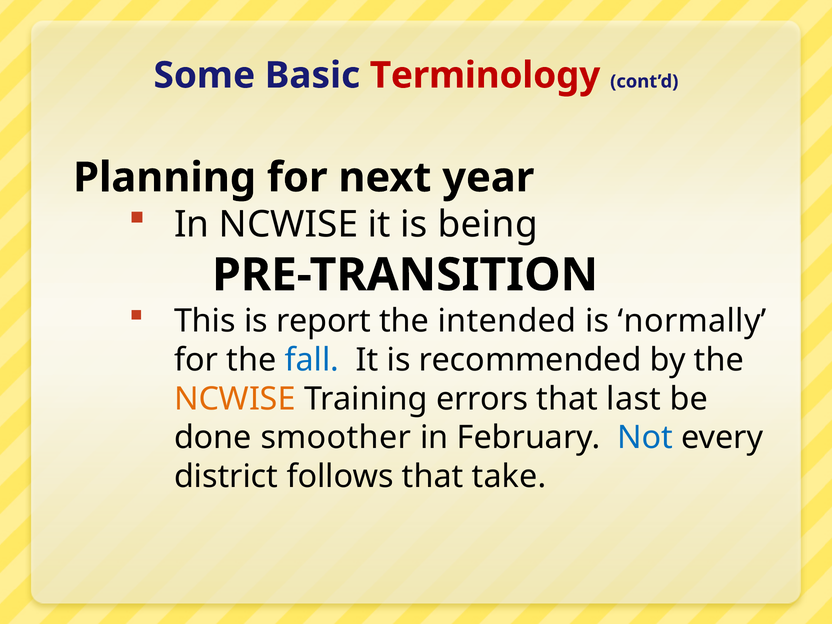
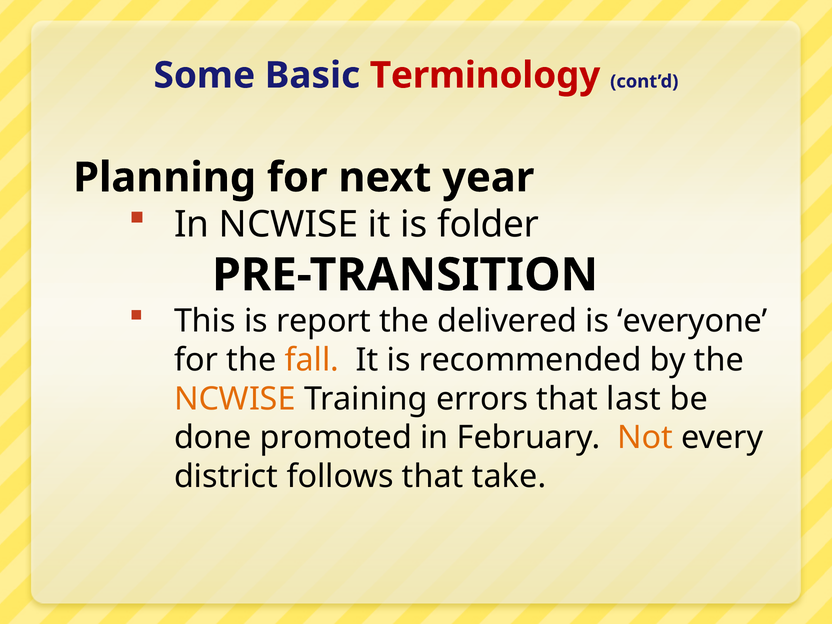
being: being -> folder
intended: intended -> delivered
normally: normally -> everyone
fall colour: blue -> orange
smoother: smoother -> promoted
Not colour: blue -> orange
